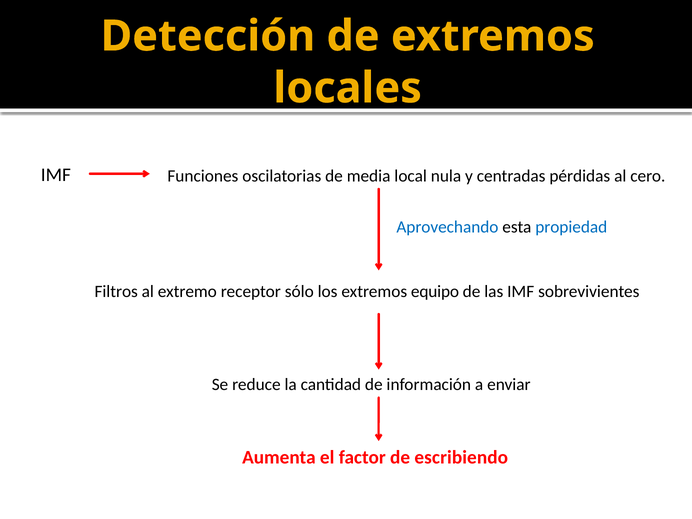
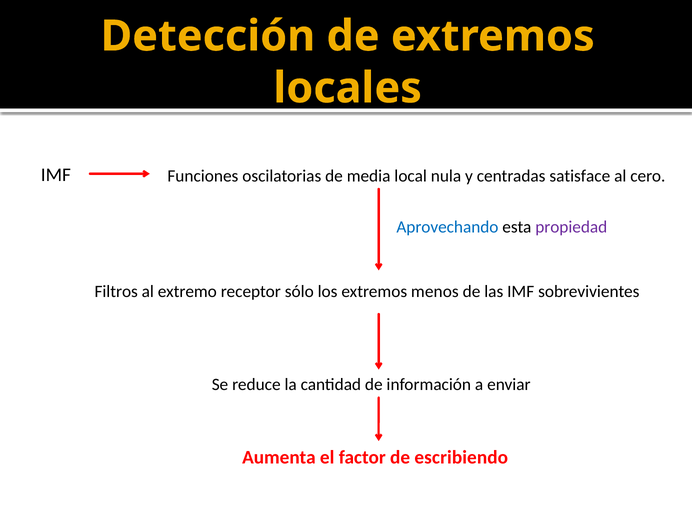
pérdidas: pérdidas -> satisface
propiedad colour: blue -> purple
equipo: equipo -> menos
